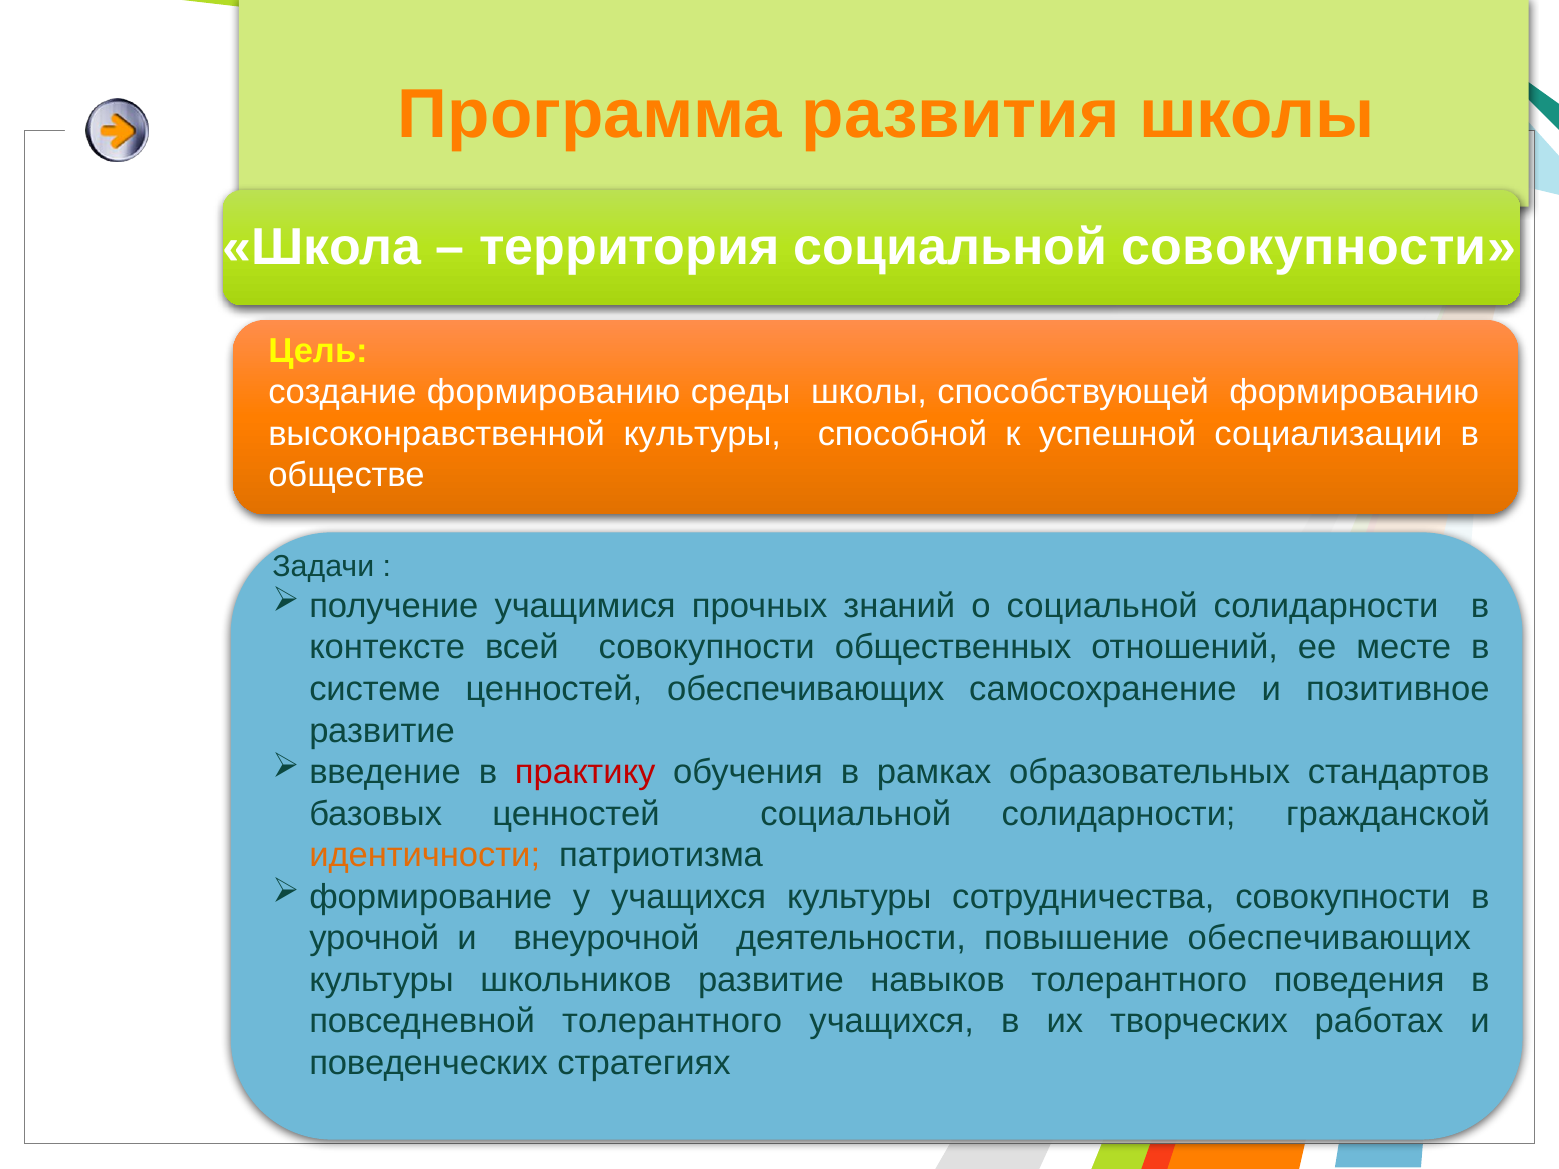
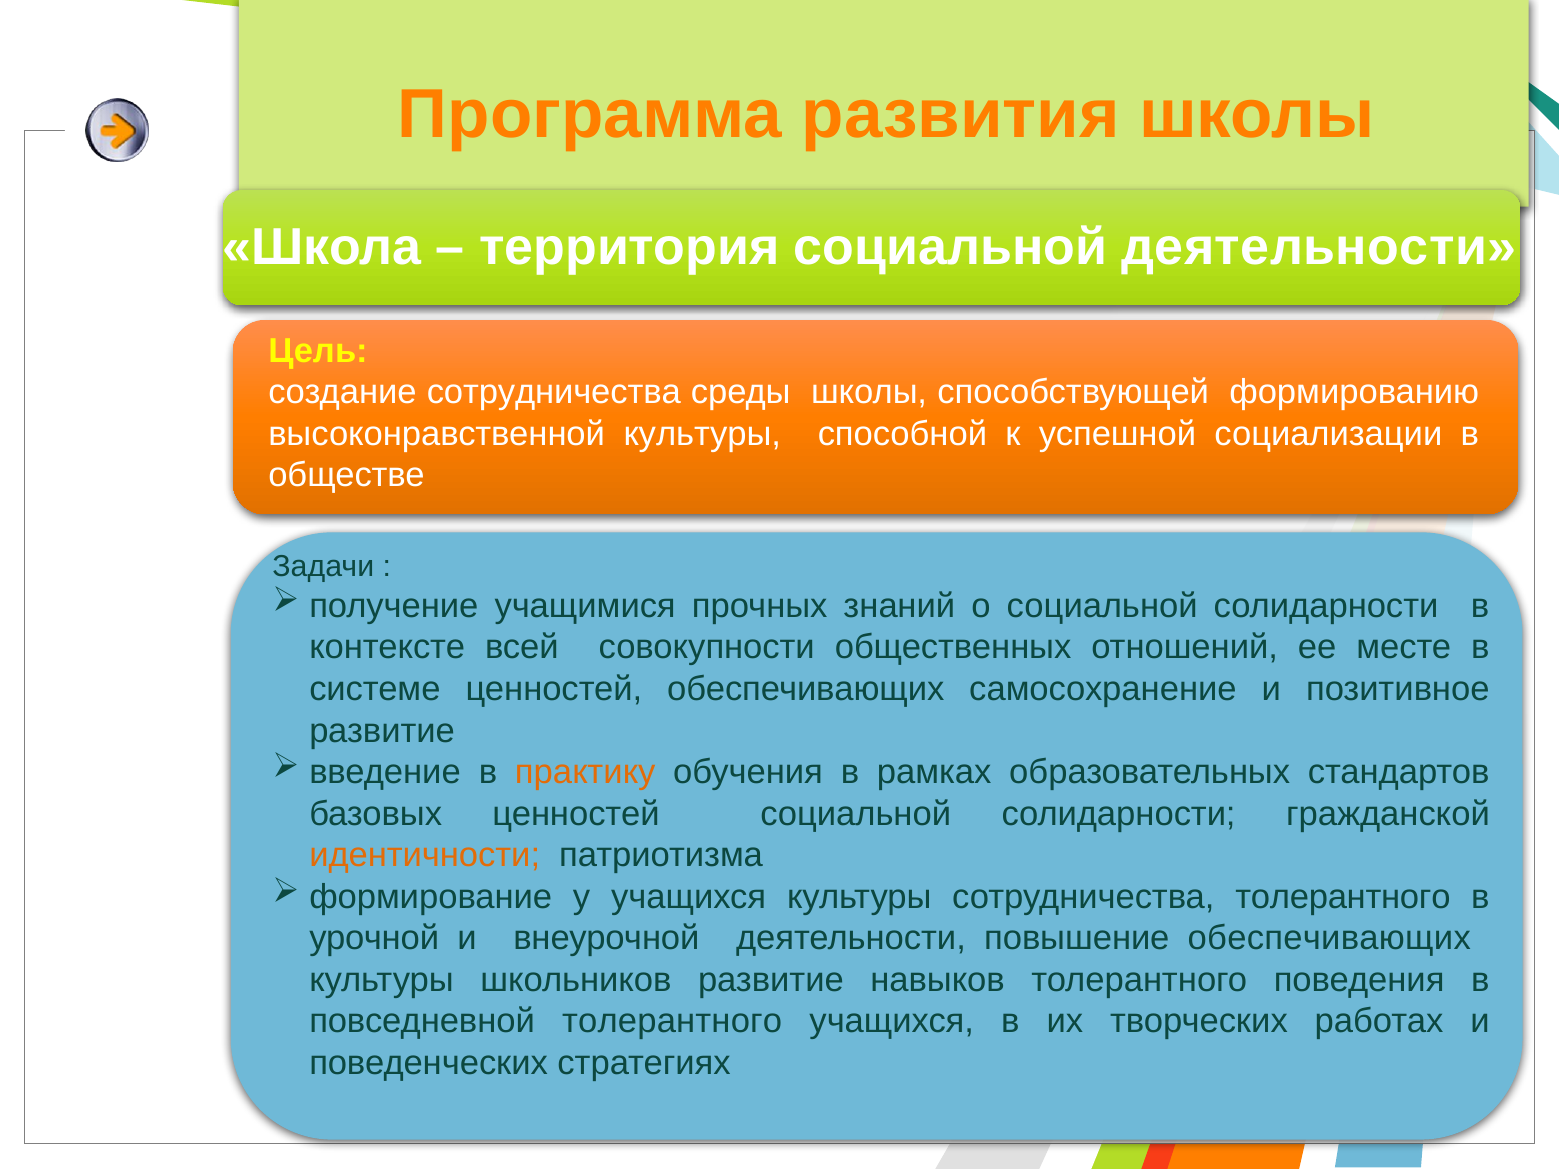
социальной совокупности: совокупности -> деятельности
создание формированию: формированию -> сотрудничества
практику colour: red -> orange
сотрудничества совокупности: совокупности -> толерантного
